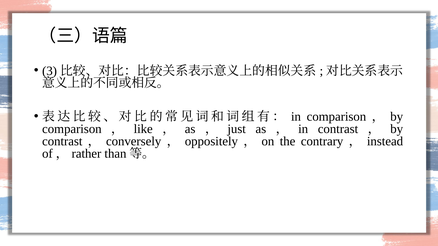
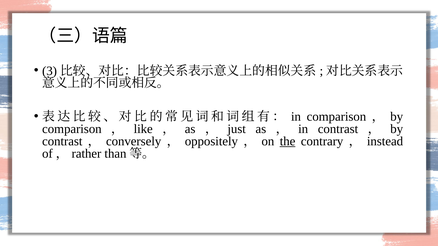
the underline: none -> present
